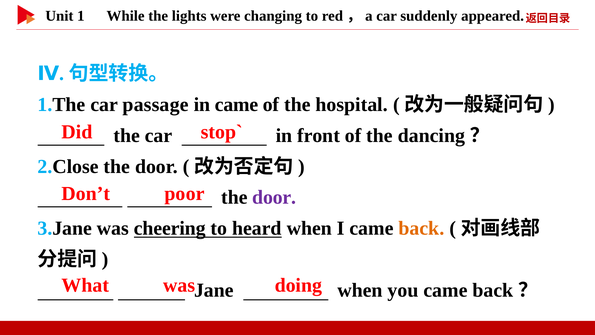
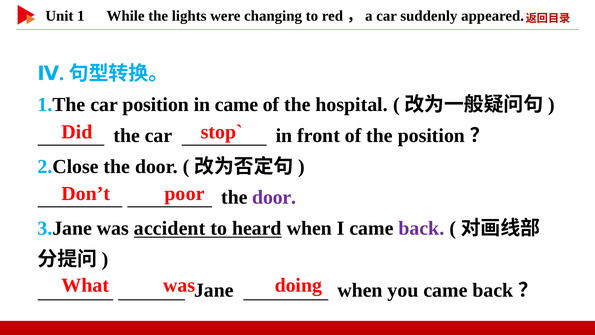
car passage: passage -> position
the dancing: dancing -> position
cheering: cheering -> accident
back at (421, 228) colour: orange -> purple
